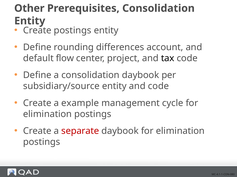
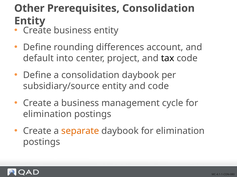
Create postings: postings -> business
flow: flow -> into
a example: example -> business
separate colour: red -> orange
